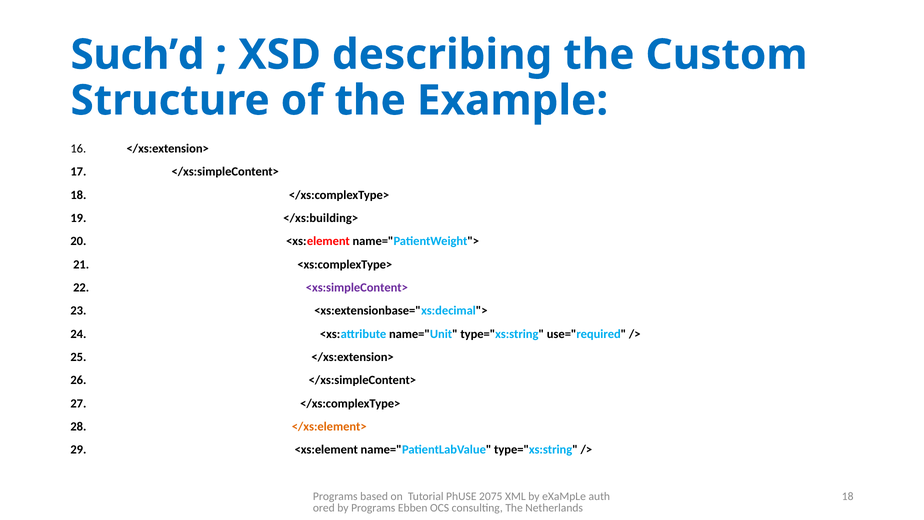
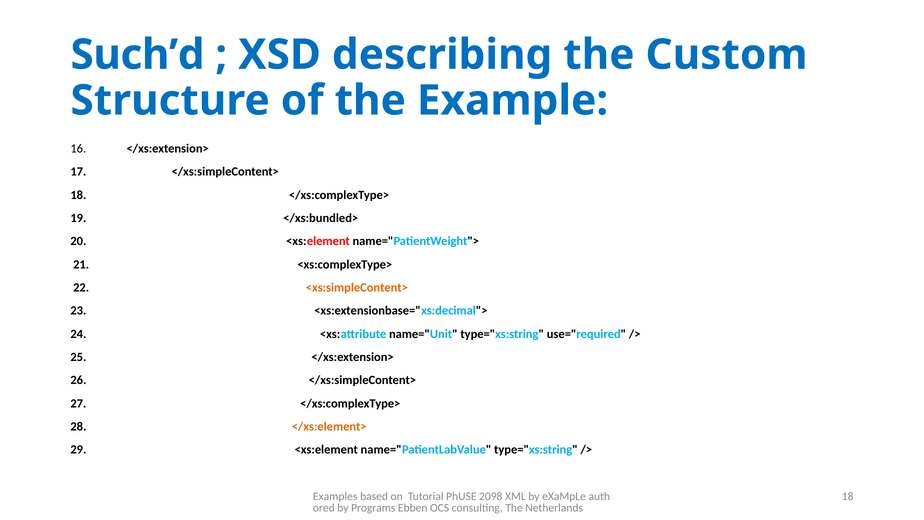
</xs:building>: </xs:building> -> </xs:bundled>
<xs:simpleContent> colour: purple -> orange
Programs at (335, 496): Programs -> Examples
2075: 2075 -> 2098
